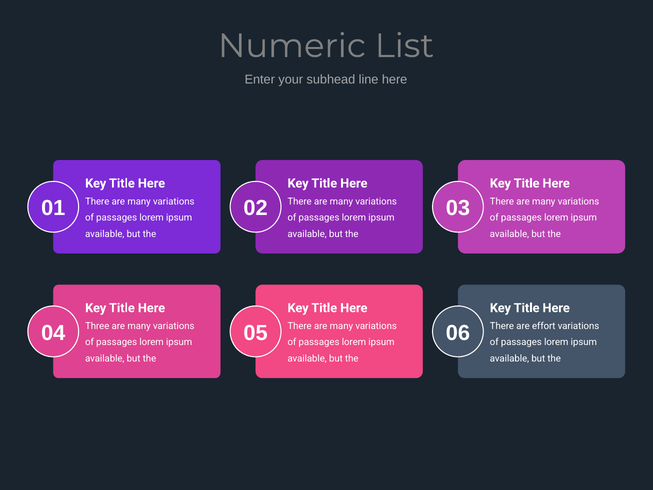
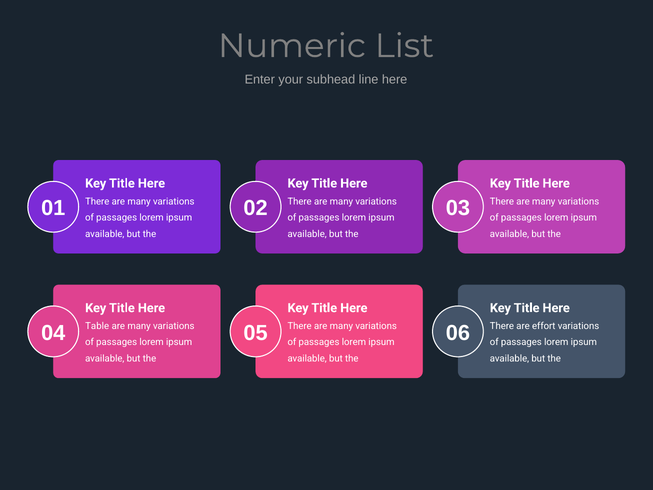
Three: Three -> Table
